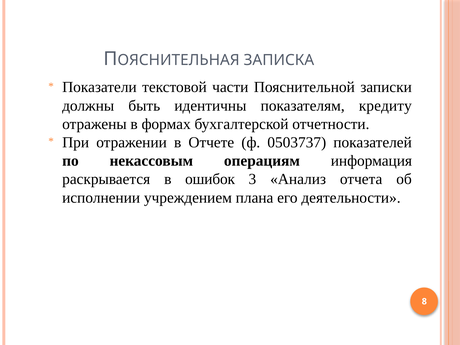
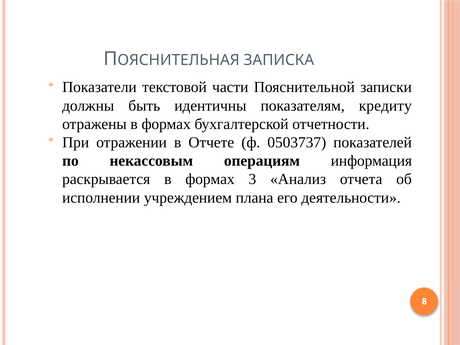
раскрывается в ошибок: ошибок -> формах
